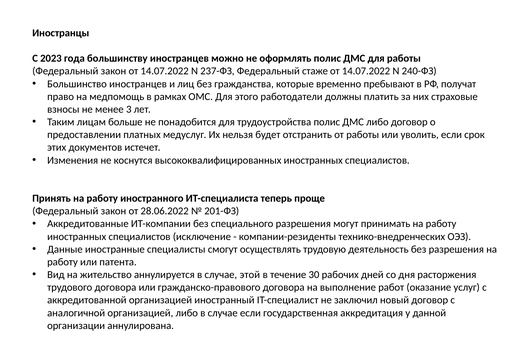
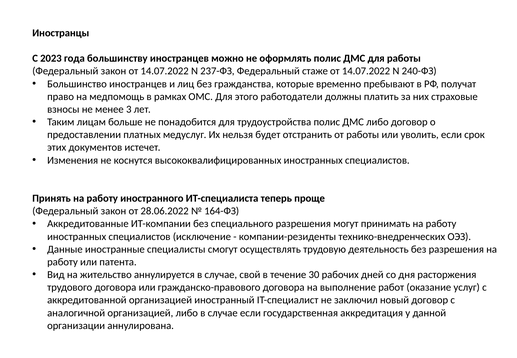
201-ФЗ: 201-ФЗ -> 164-ФЗ
этой: этой -> свой
